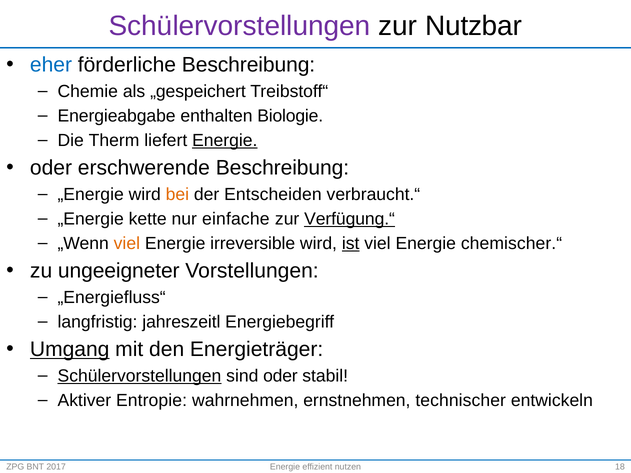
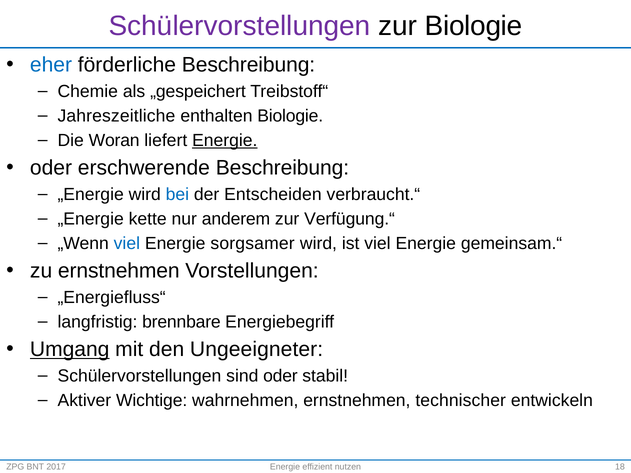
zur Nutzbar: Nutzbar -> Biologie
Energieabgabe: Energieabgabe -> Jahreszeitliche
Therm: Therm -> Woran
bei colour: orange -> blue
einfache: einfache -> anderem
Verfügung.“ underline: present -> none
viel at (127, 244) colour: orange -> blue
irreversible: irreversible -> sorgsamer
ist underline: present -> none
chemischer.“: chemischer.“ -> gemeinsam.“
zu ungeeigneter: ungeeigneter -> ernstnehmen
jahreszeitl: jahreszeitl -> brennbare
Energieträger: Energieträger -> Ungeeigneter
Schülervorstellungen at (139, 376) underline: present -> none
Entropie: Entropie -> Wichtige
